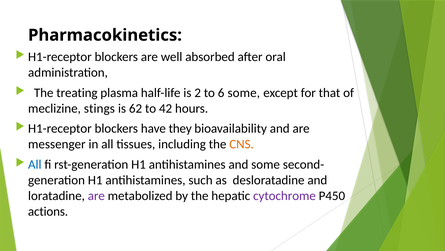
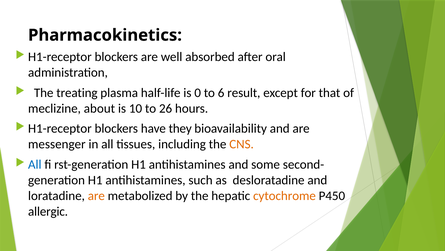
2: 2 -> 0
6 some: some -> result
stings: stings -> about
62: 62 -> 10
42: 42 -> 26
are at (96, 195) colour: purple -> orange
cytochrome colour: purple -> orange
actions: actions -> allergic
